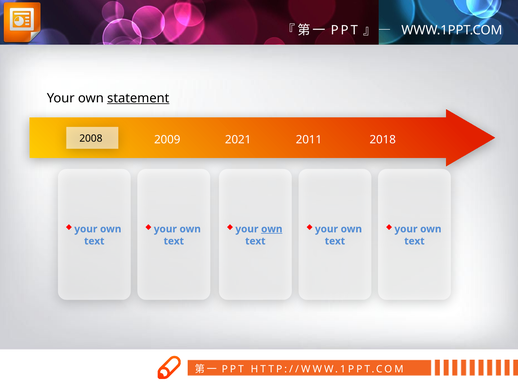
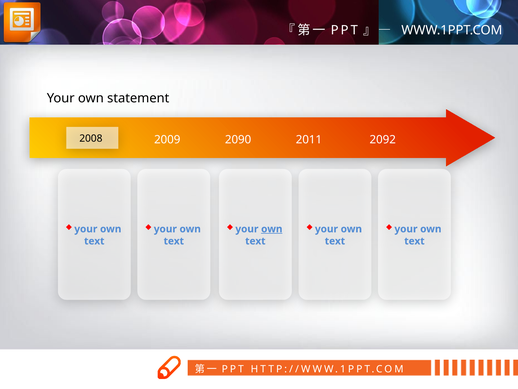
statement underline: present -> none
2021: 2021 -> 2090
2018: 2018 -> 2092
